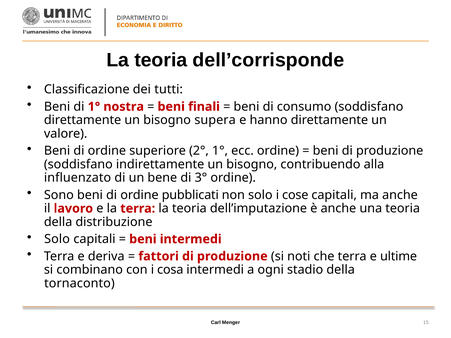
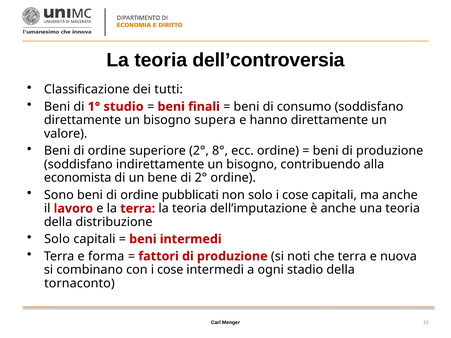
dell’corrisponde: dell’corrisponde -> dell’controversia
nostra: nostra -> studio
2° 1°: 1° -> 8°
influenzato: influenzato -> economista
di 3°: 3° -> 2°
deriva: deriva -> forma
ultime: ultime -> nuova
con i cosa: cosa -> cose
